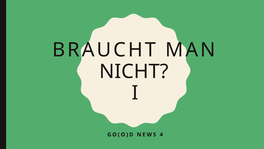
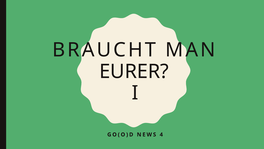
NICHT: NICHT -> EURER
